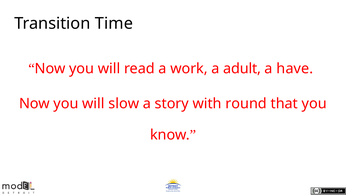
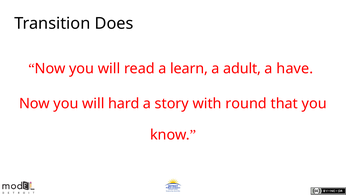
Time: Time -> Does
work: work -> learn
slow: slow -> hard
